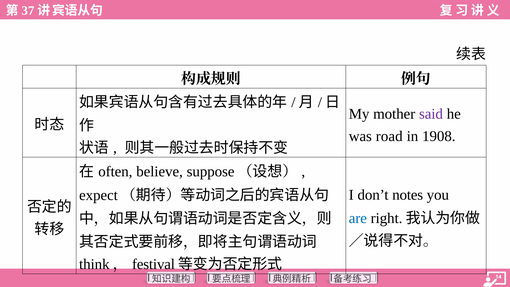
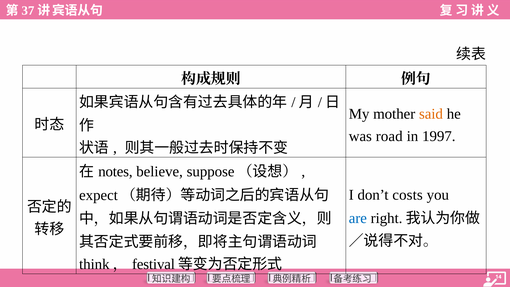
said colour: purple -> orange
1908: 1908 -> 1997
often: often -> notes
notes: notes -> costs
